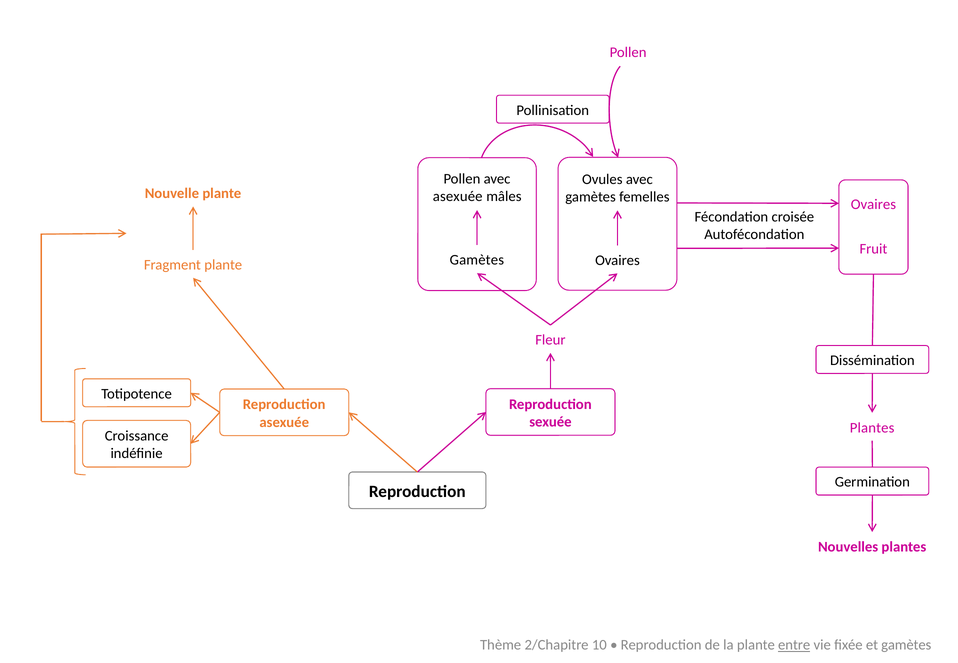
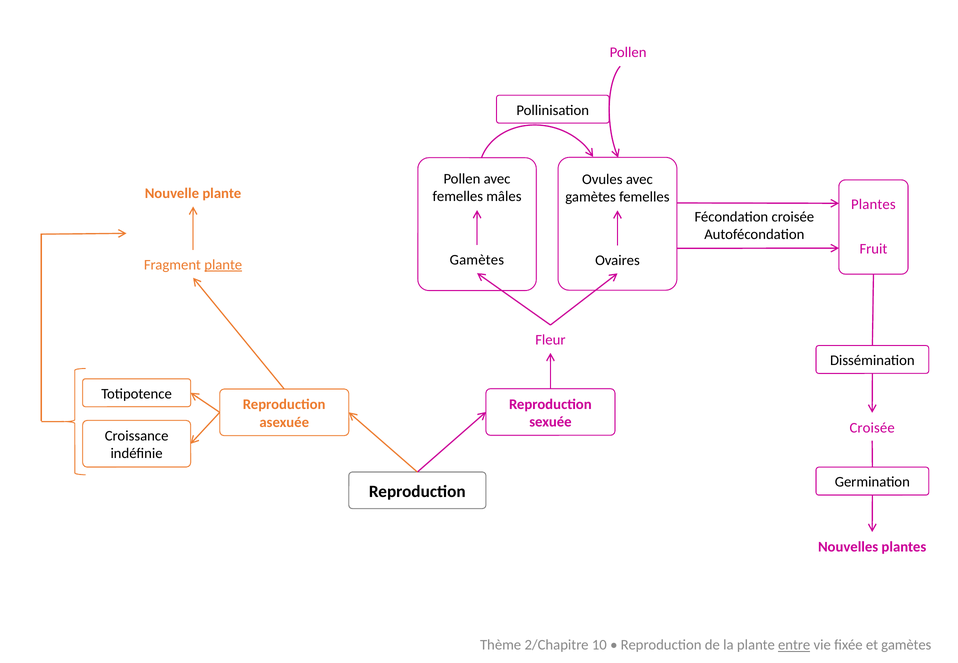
asexuée at (458, 197): asexuée -> femelles
Ovaires at (873, 204): Ovaires -> Plantes
plante at (223, 265) underline: none -> present
Plantes at (872, 428): Plantes -> Croisée
